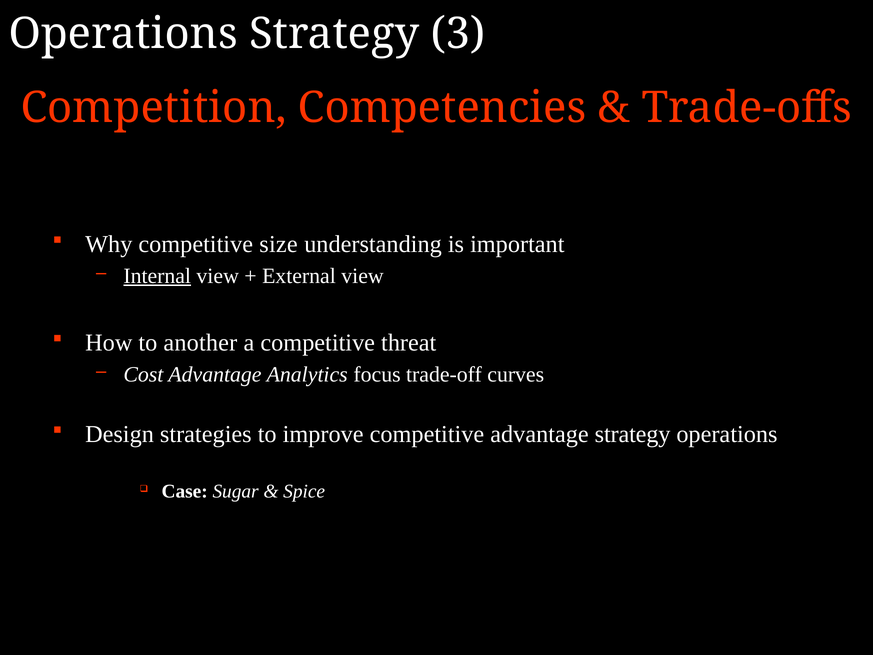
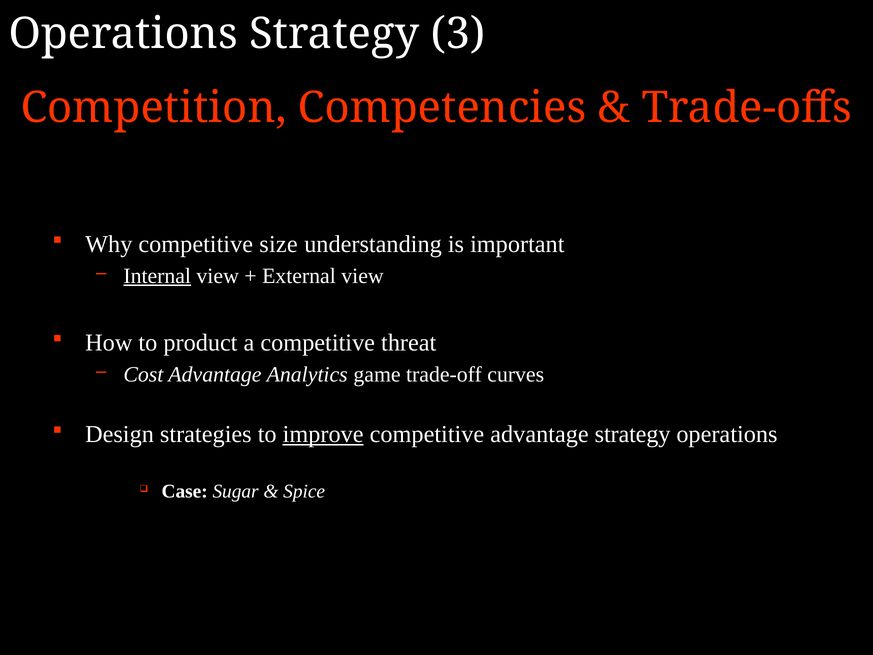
another: another -> product
focus: focus -> game
improve underline: none -> present
